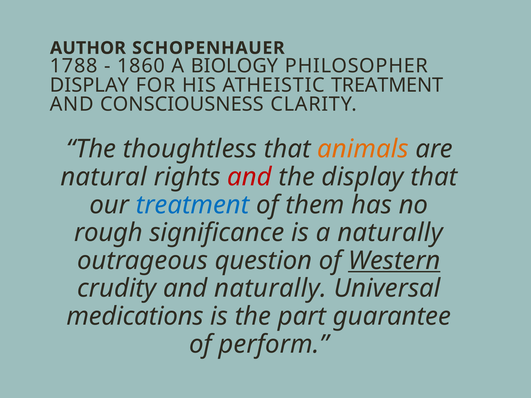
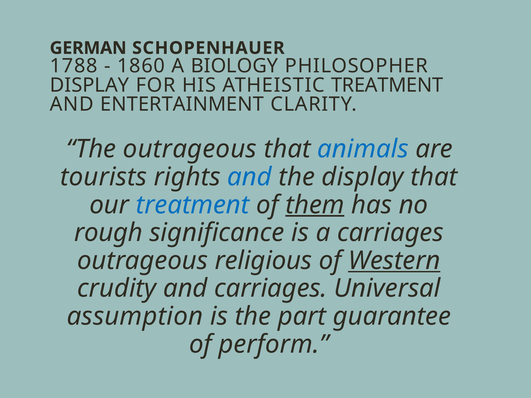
AUTHOR: AUTHOR -> GERMAN
CONSCIOUSNESS: CONSCIOUSNESS -> ENTERTAINMENT
The thoughtless: thoughtless -> outrageous
animals colour: orange -> blue
natural: natural -> tourists
and at (249, 177) colour: red -> blue
them underline: none -> present
a naturally: naturally -> carriages
question: question -> religious
and naturally: naturally -> carriages
medications: medications -> assumption
